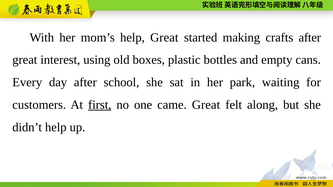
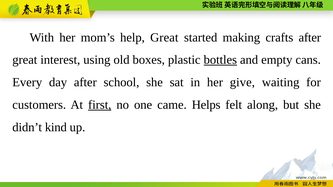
bottles underline: none -> present
park: park -> give
came Great: Great -> Helps
didn’t help: help -> kind
